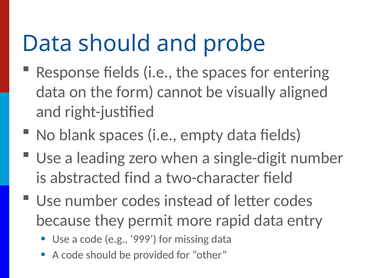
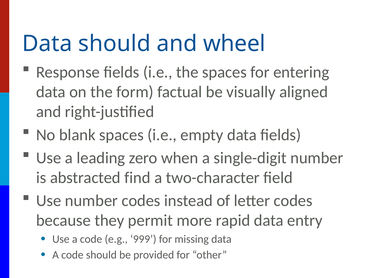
probe: probe -> wheel
cannot: cannot -> factual
